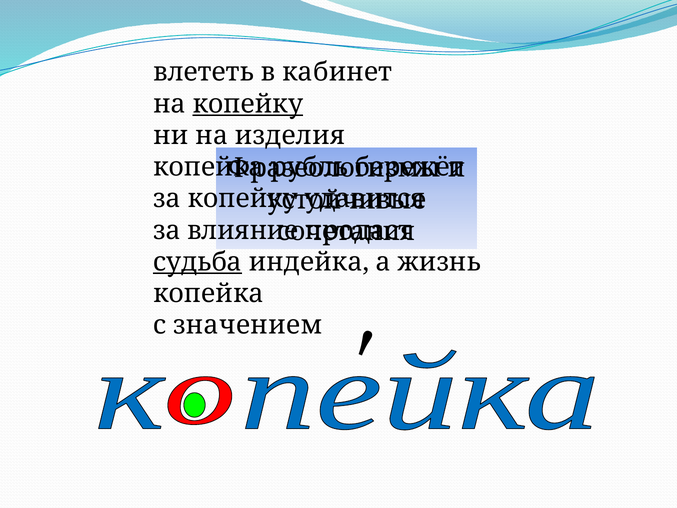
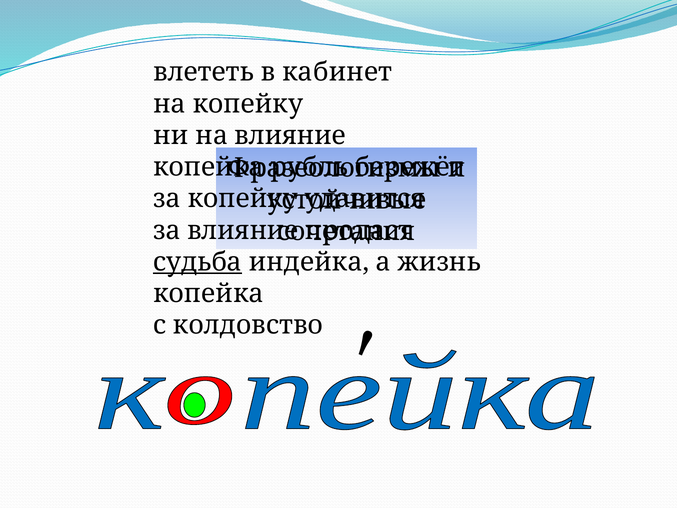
копейку at (248, 104) underline: present -> none
на изделия: изделия -> влияние
значением: значением -> колдовство
